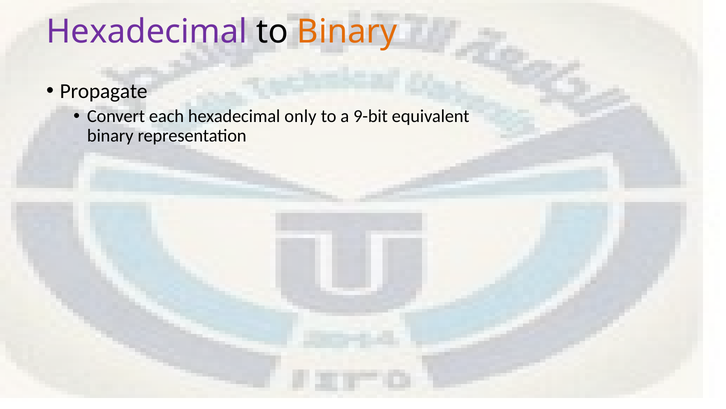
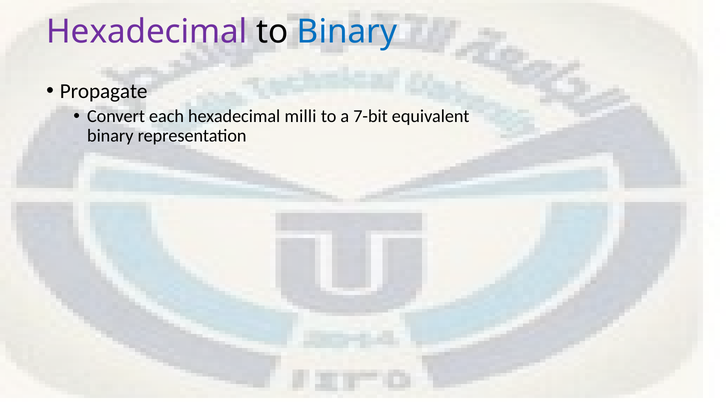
Binary at (347, 32) colour: orange -> blue
only: only -> milli
9-bit: 9-bit -> 7-bit
